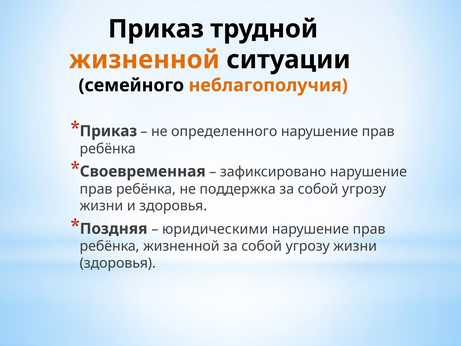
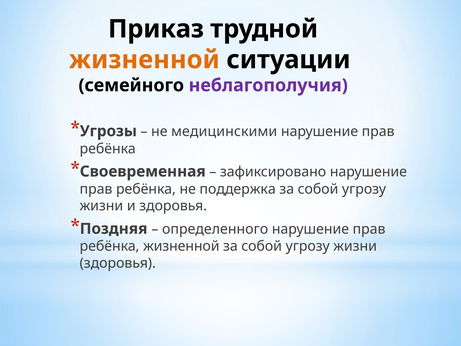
неблагополучия colour: orange -> purple
Приказ at (108, 131): Приказ -> Угрозы
определенного: определенного -> медицинскими
юридическими: юридическими -> определенного
